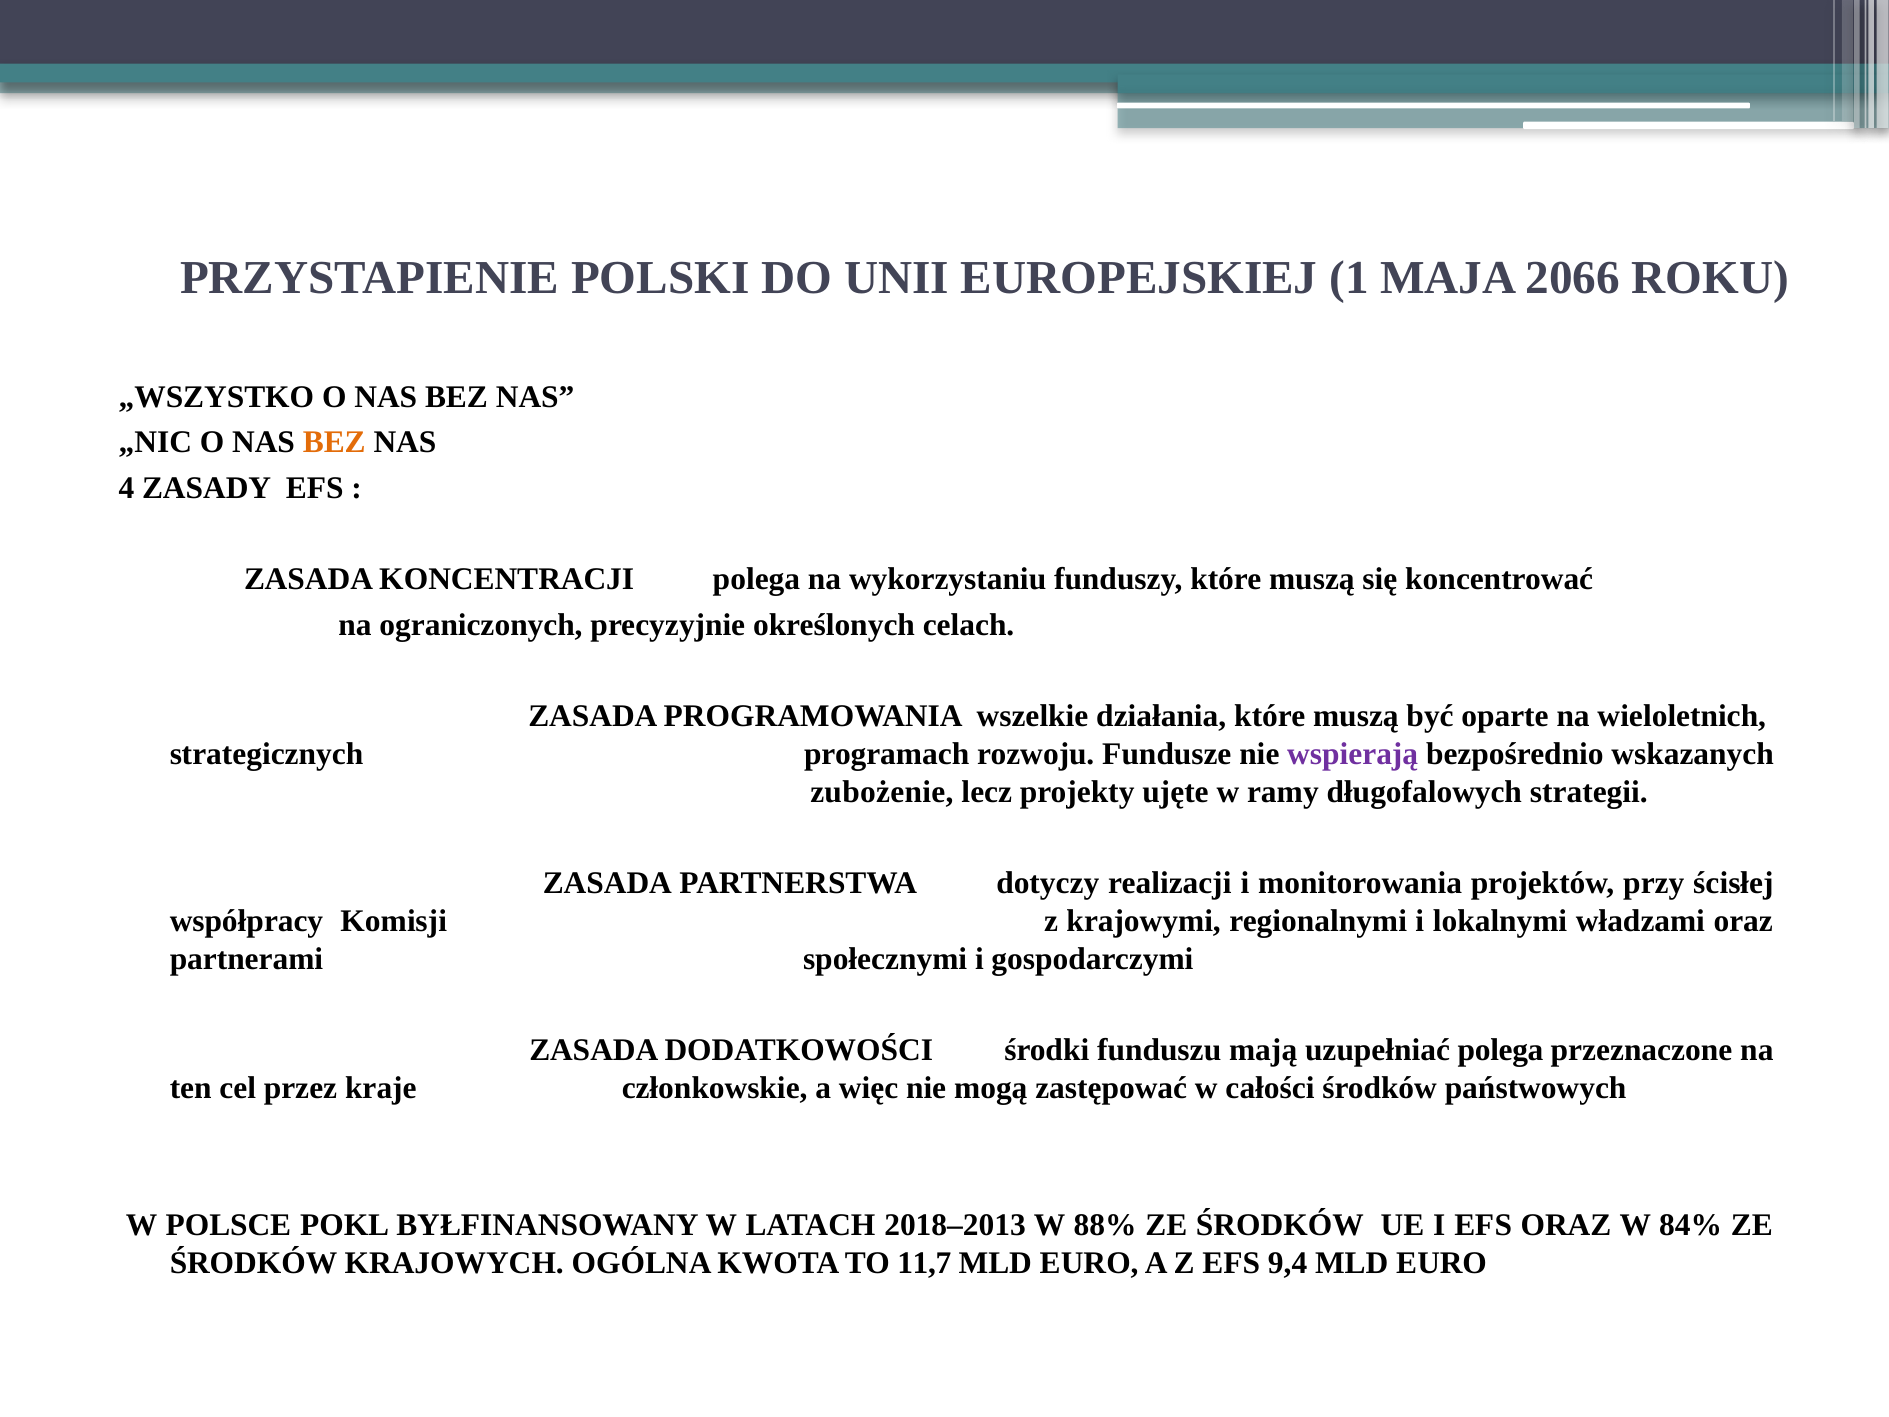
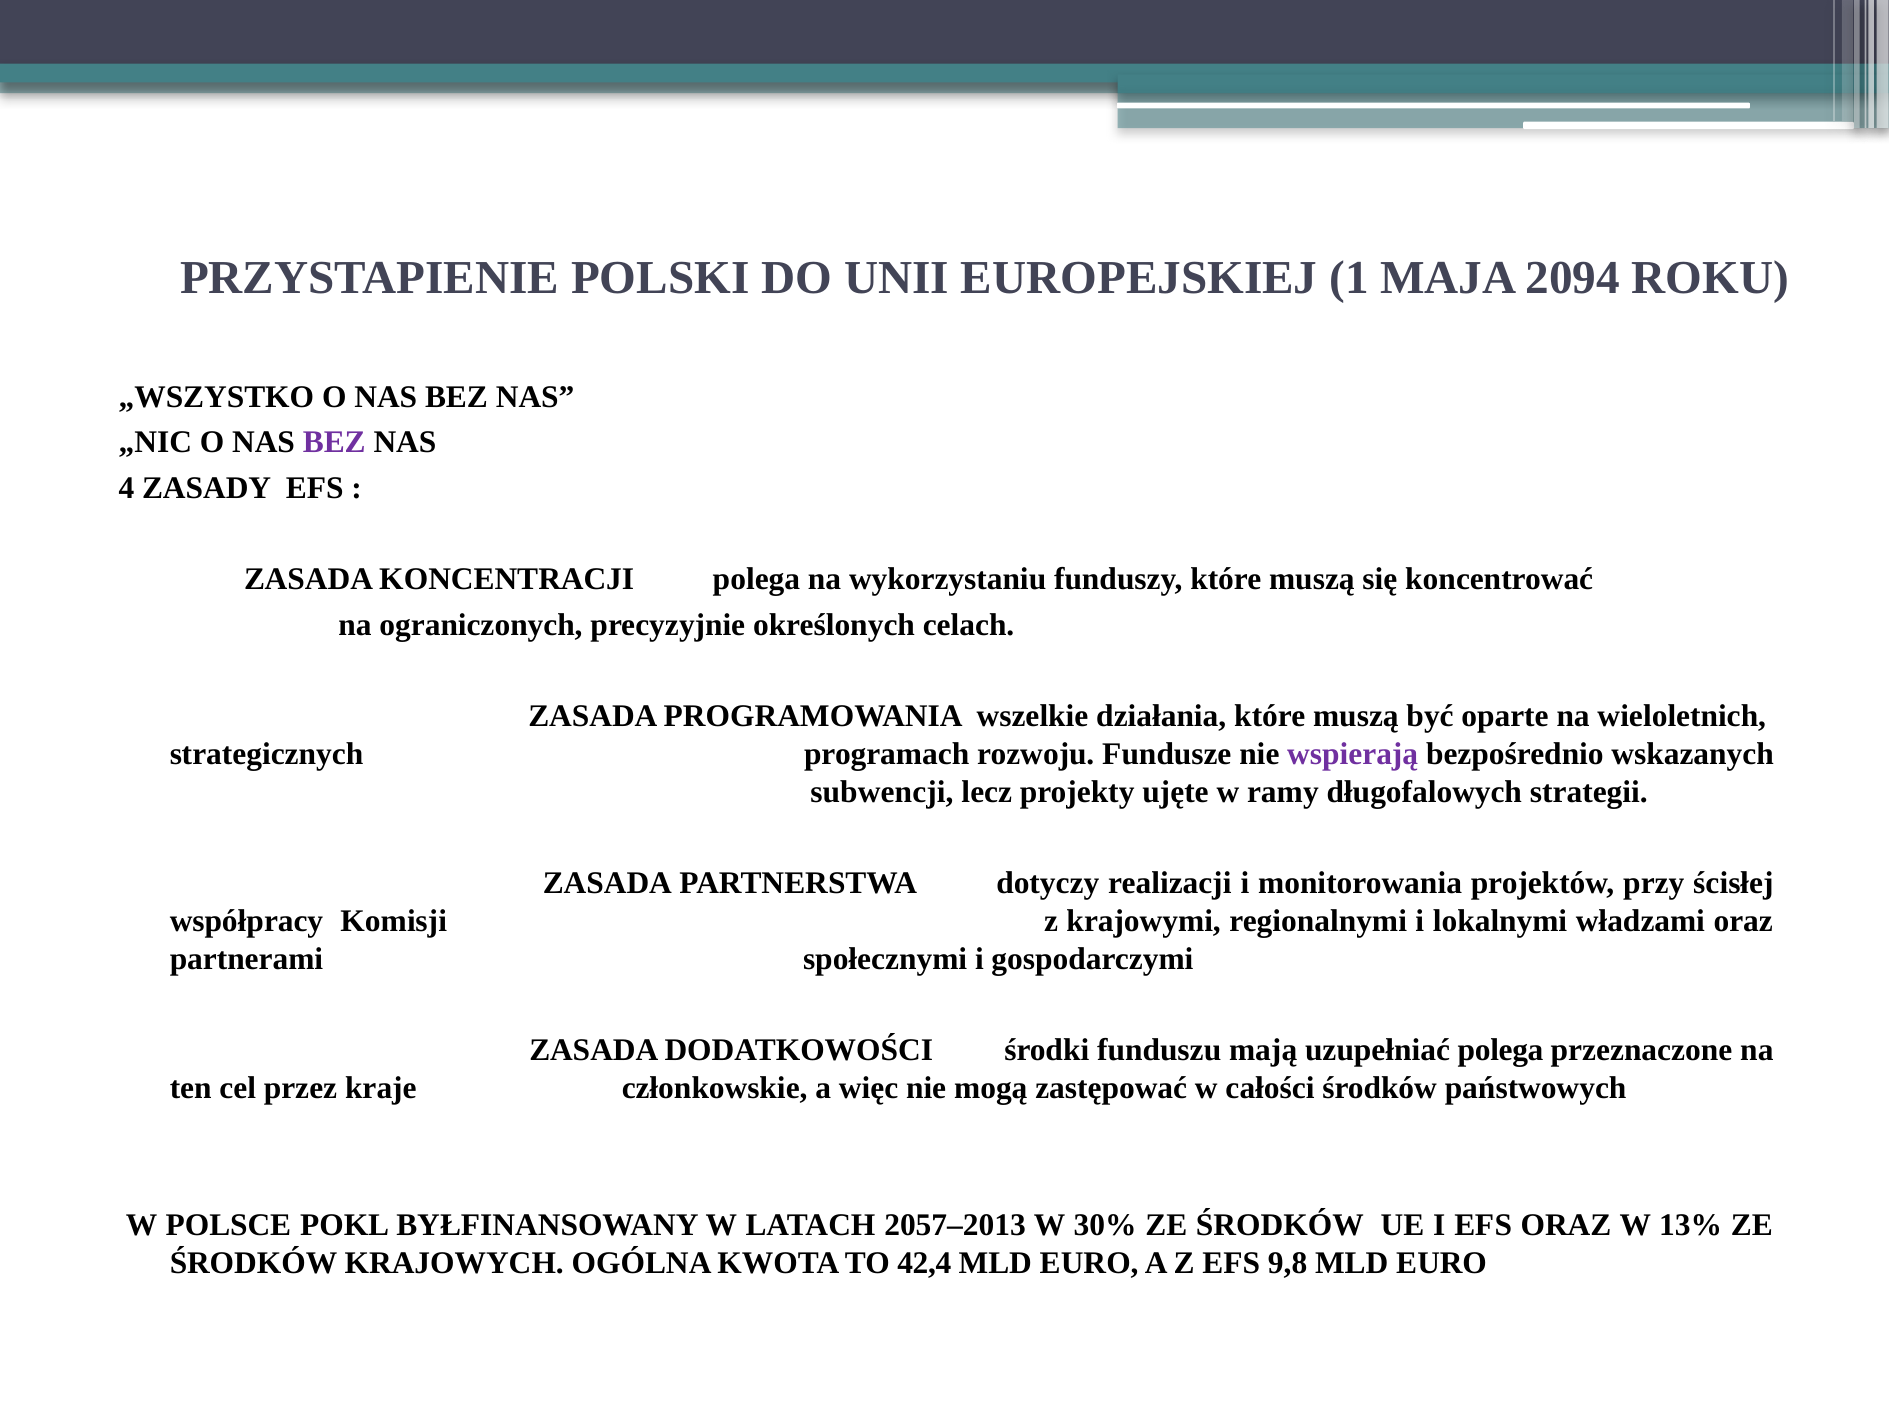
2066: 2066 -> 2094
BEZ at (334, 442) colour: orange -> purple
zubożenie: zubożenie -> subwencji
2018–2013: 2018–2013 -> 2057–2013
88%: 88% -> 30%
84%: 84% -> 13%
11,7: 11,7 -> 42,4
9,4: 9,4 -> 9,8
